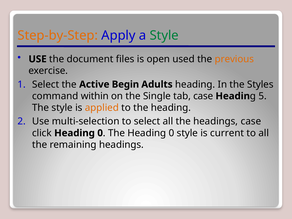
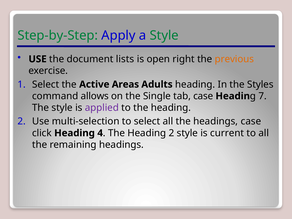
Step-by-Step colour: orange -> green
files: files -> lists
used: used -> right
Begin: Begin -> Areas
within: within -> allows
5: 5 -> 7
applied colour: orange -> purple
click Heading 0: 0 -> 4
0 at (171, 133): 0 -> 2
